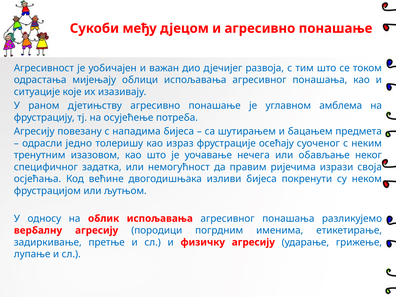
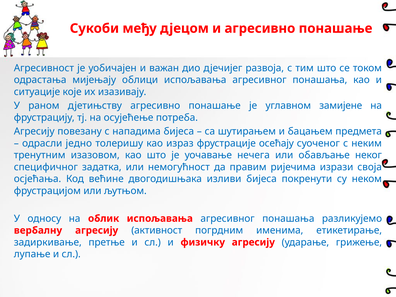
амблема: амблема -> замијене
породици: породици -> активност
